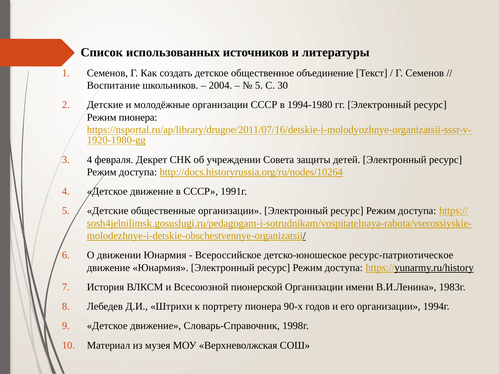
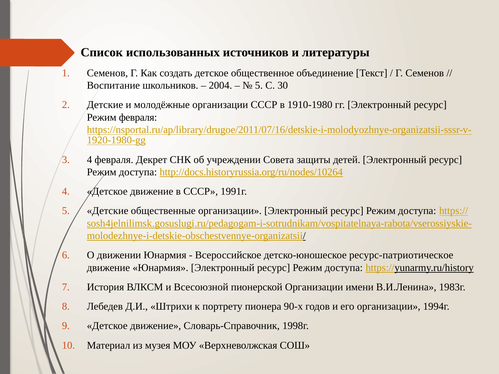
1994-1980: 1994-1980 -> 1910-1980
Режим пионера: пионера -> февраля
